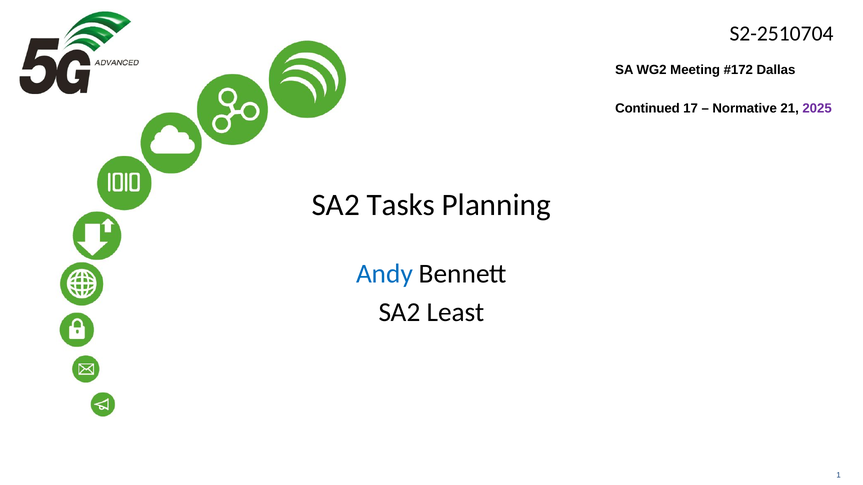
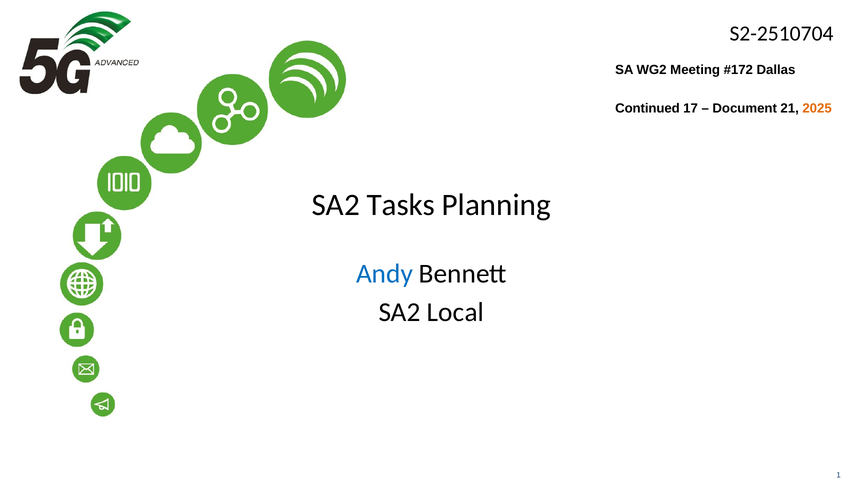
Normative: Normative -> Document
2025 colour: purple -> orange
Least: Least -> Local
